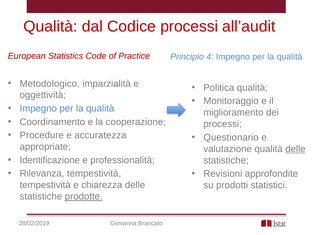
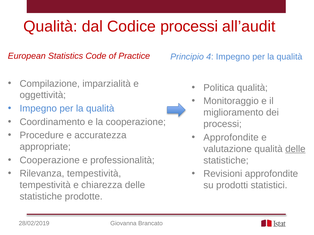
Metodologico: Metodologico -> Compilazione
Questionario at (231, 138): Questionario -> Approfondite
Identificazione at (50, 160): Identificazione -> Cooperazione
prodotte underline: present -> none
